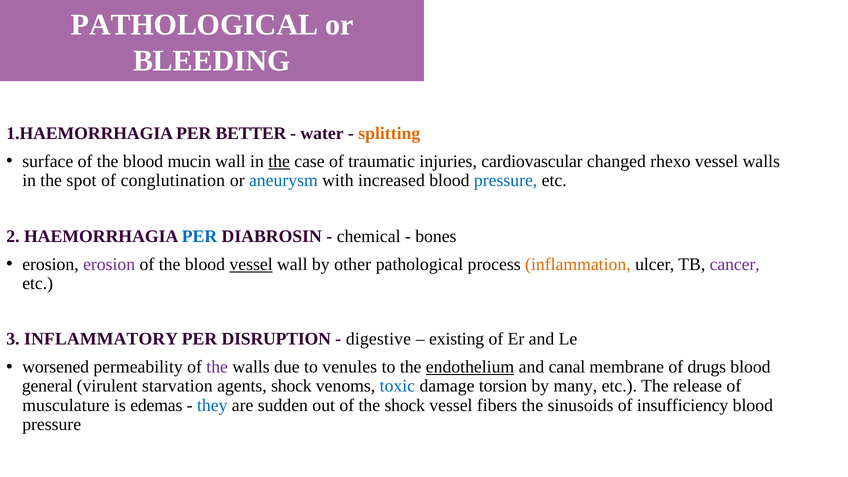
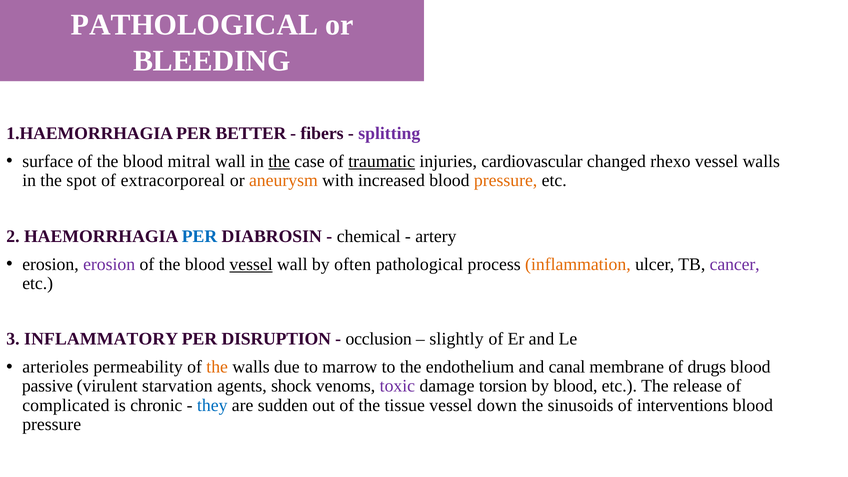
water: water -> fibers
splitting colour: orange -> purple
mucin: mucin -> mitral
traumatic underline: none -> present
conglutination: conglutination -> extracorporeal
aneurysm colour: blue -> orange
pressure at (506, 180) colour: blue -> orange
bones: bones -> artery
other: other -> often
digestive: digestive -> occlusion
existing: existing -> slightly
worsened: worsened -> arterioles
the at (217, 367) colour: purple -> orange
venules: venules -> marrow
endothelium underline: present -> none
general: general -> passive
toxic colour: blue -> purple
by many: many -> blood
musculature: musculature -> complicated
edemas: edemas -> chronic
the shock: shock -> tissue
fibers: fibers -> down
insufficiency: insufficiency -> interventions
